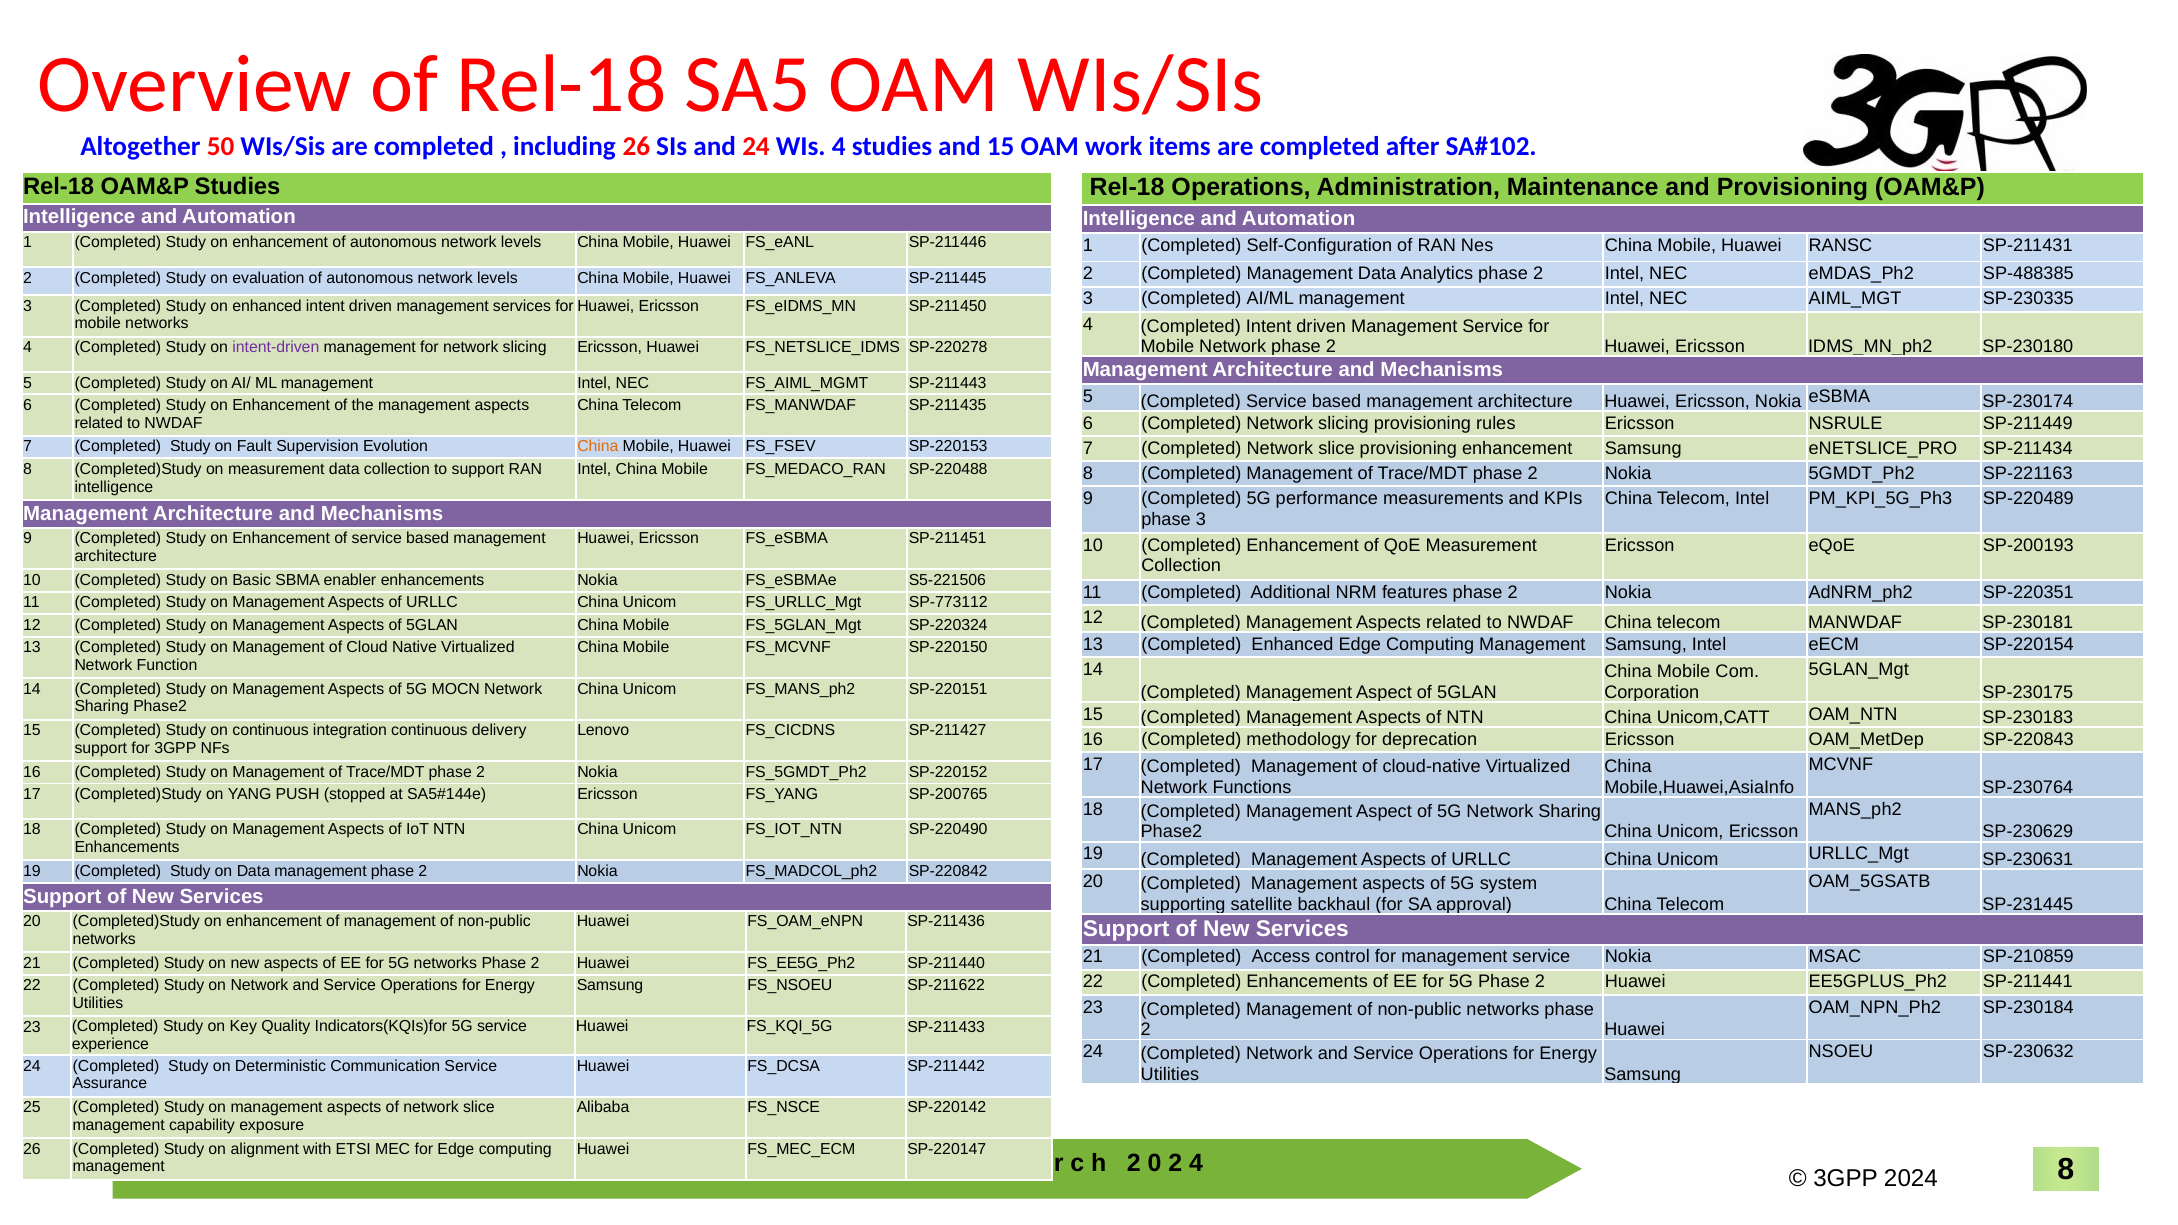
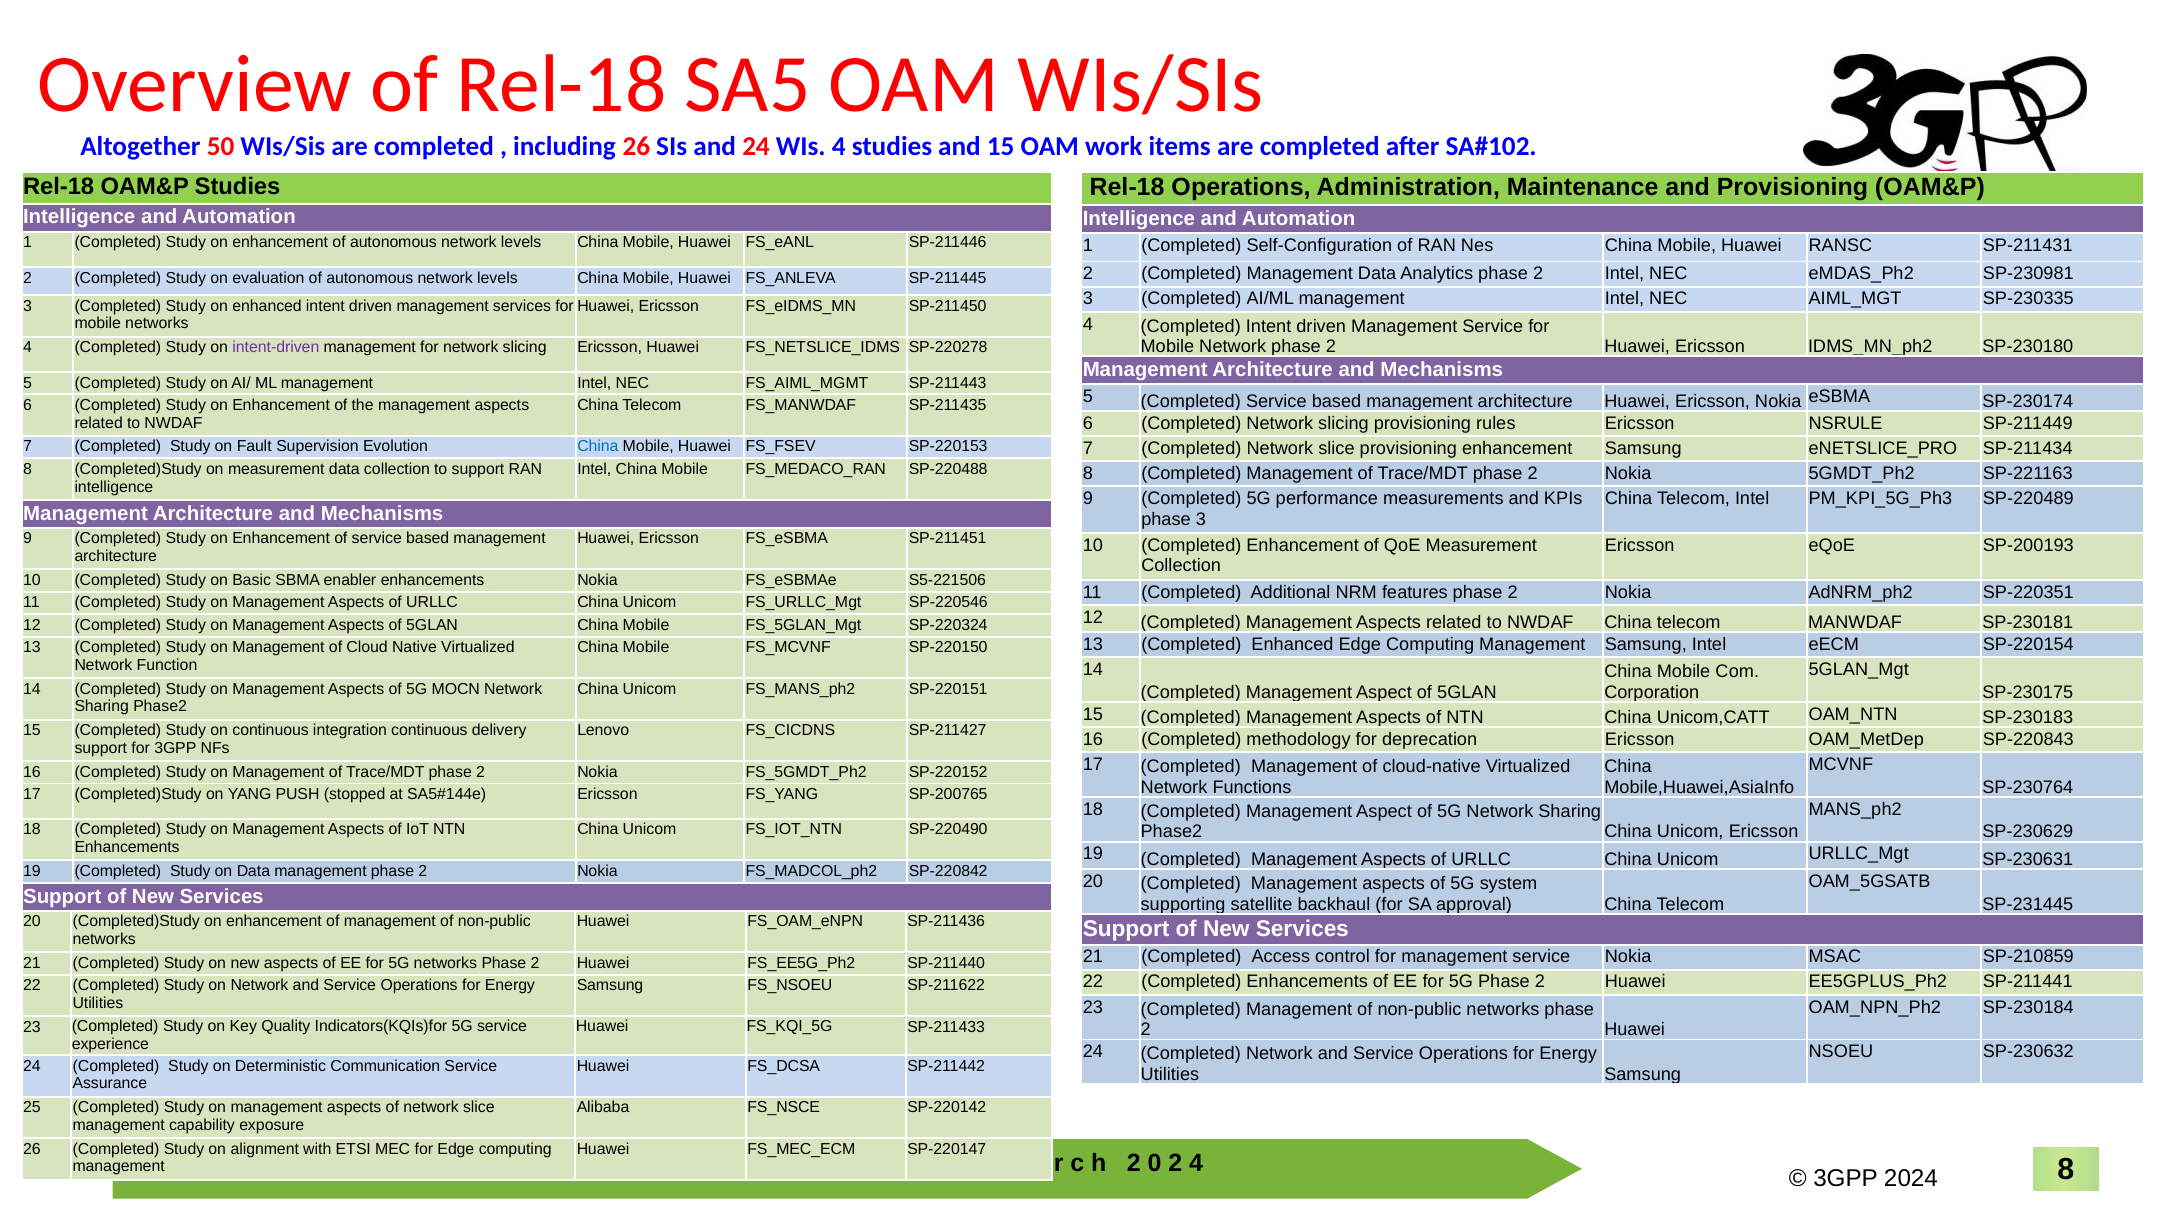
SP-488385: SP-488385 -> SP-230981
China at (598, 447) colour: orange -> blue
SP-773112: SP-773112 -> SP-220546
